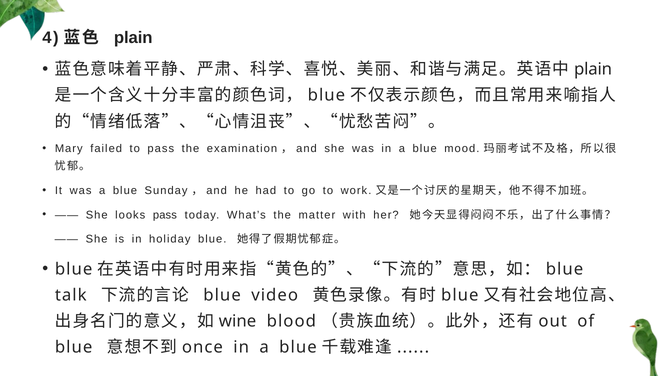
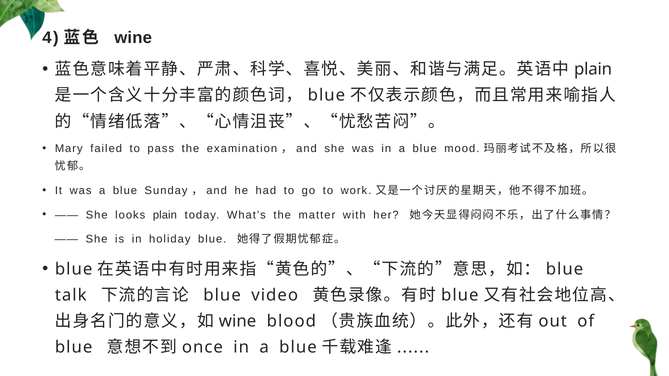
plain at (133, 38): plain -> wine
looks pass: pass -> plain
